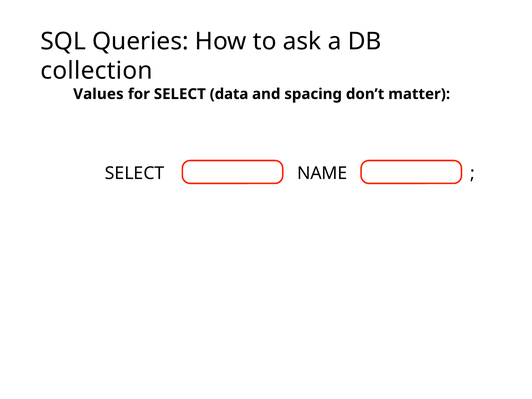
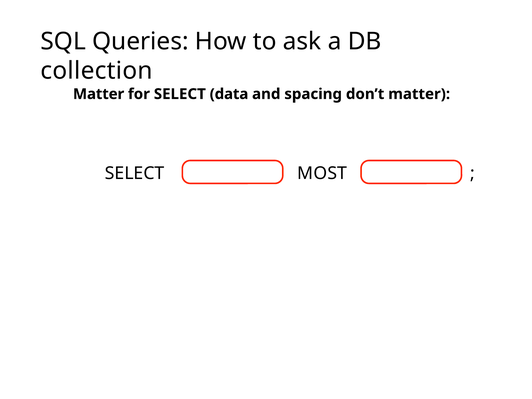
Values at (98, 94): Values -> Matter
NAME: NAME -> MOST
